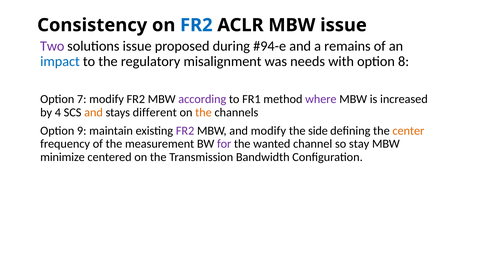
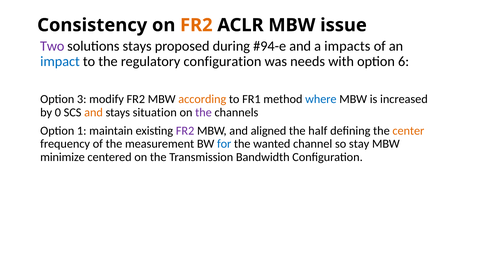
FR2 at (196, 25) colour: blue -> orange
solutions issue: issue -> stays
remains: remains -> impacts
regulatory misalignment: misalignment -> configuration
8: 8 -> 6
7: 7 -> 3
according colour: purple -> orange
where colour: purple -> blue
4: 4 -> 0
different: different -> situation
the at (203, 112) colour: orange -> purple
9: 9 -> 1
and modify: modify -> aligned
side: side -> half
for colour: purple -> blue
